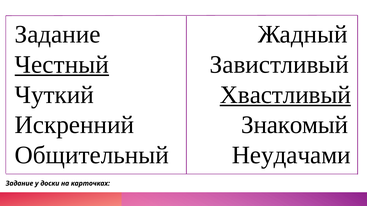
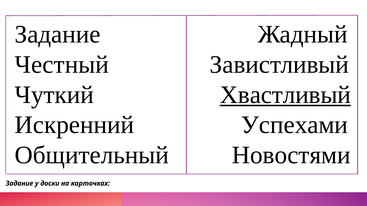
Честный underline: present -> none
Знакомый: Знакомый -> Успехами
Неудачами: Неудачами -> Новостями
